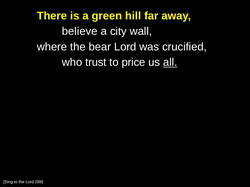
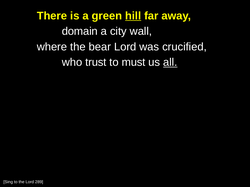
hill underline: none -> present
believe: believe -> domain
price: price -> must
